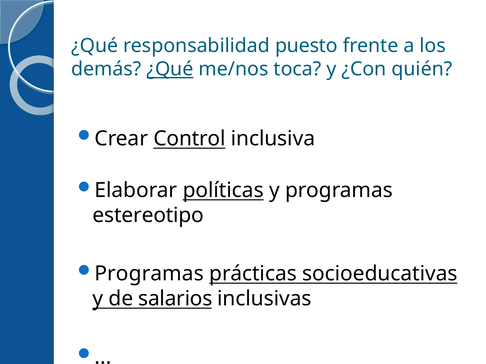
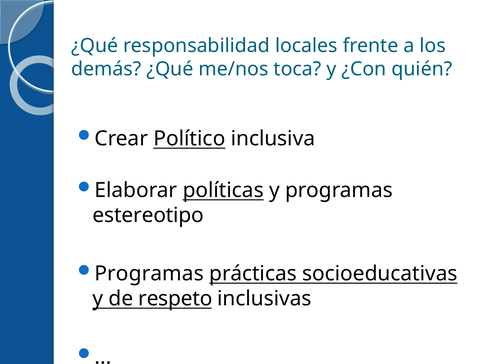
puesto: puesto -> locales
¿Qué at (170, 69) underline: present -> none
Control: Control -> Político
salarios: salarios -> respeto
